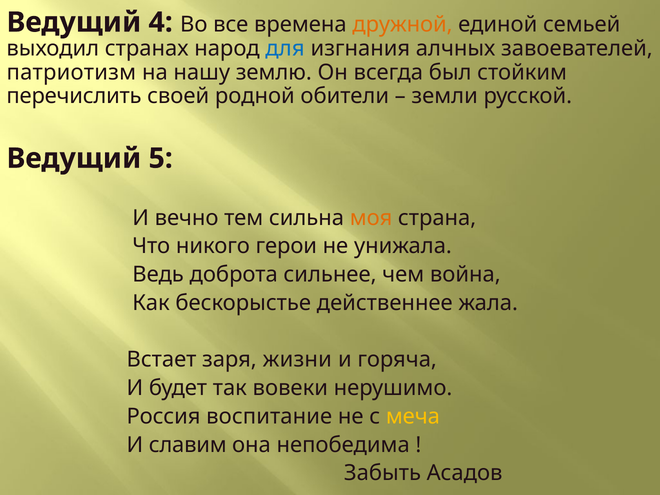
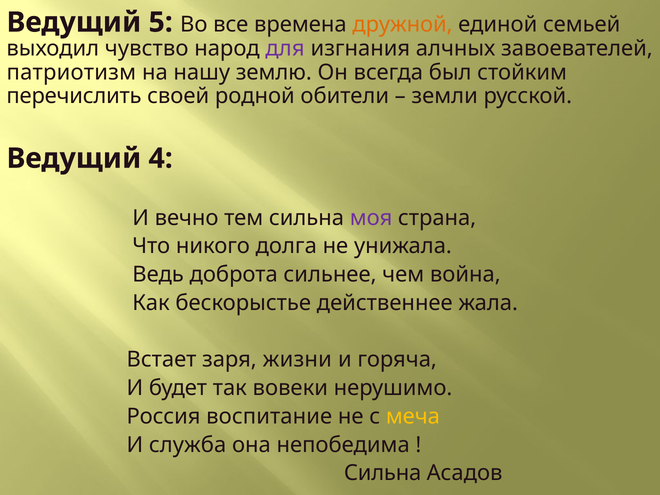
4: 4 -> 5
странах: странах -> чувство
для colour: blue -> purple
5: 5 -> 4
моя colour: orange -> purple
герои: герои -> долга
славим: славим -> служба
Забыть at (383, 473): Забыть -> Сильна
